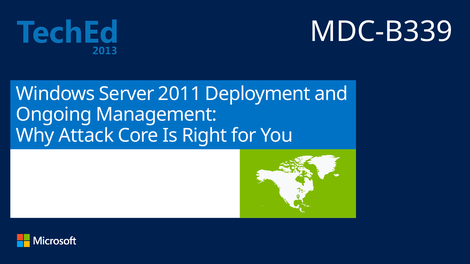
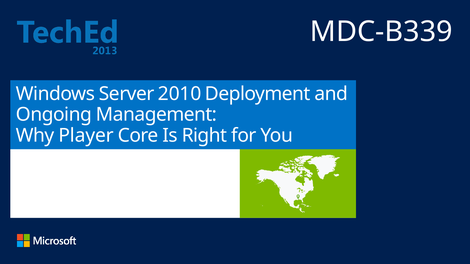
2011: 2011 -> 2010
Attack: Attack -> Player
